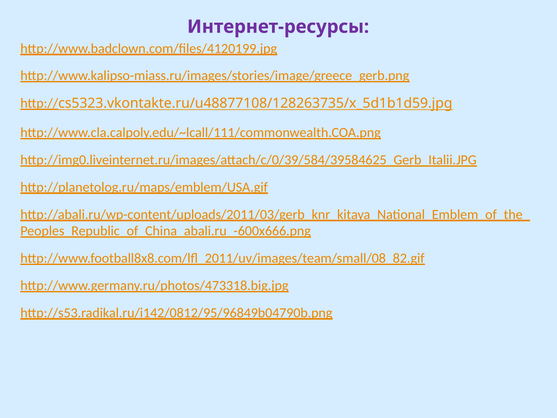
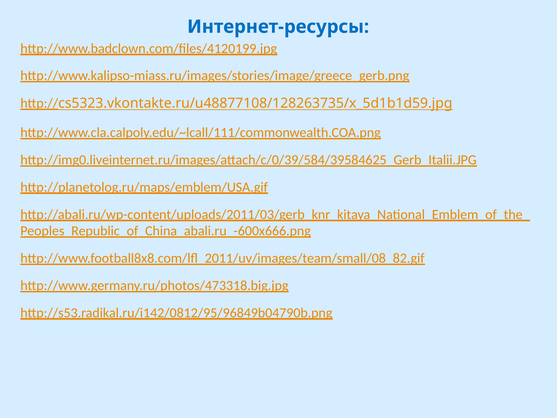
Интернет-ресурсы colour: purple -> blue
